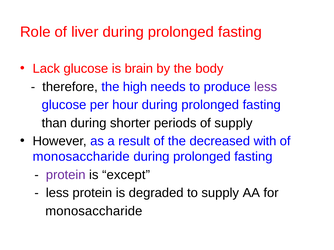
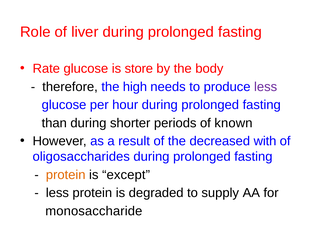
Lack: Lack -> Rate
brain: brain -> store
of supply: supply -> known
monosaccharide at (81, 157): monosaccharide -> oligosaccharides
protein at (66, 175) colour: purple -> orange
